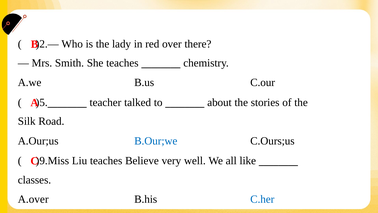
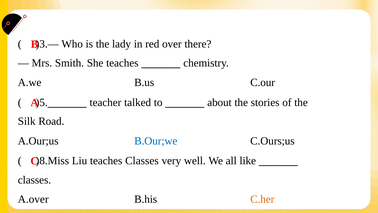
)2.—: )2.— -> )3.—
)9.Miss: )9.Miss -> )8.Miss
teaches Believe: Believe -> Classes
C.her colour: blue -> orange
